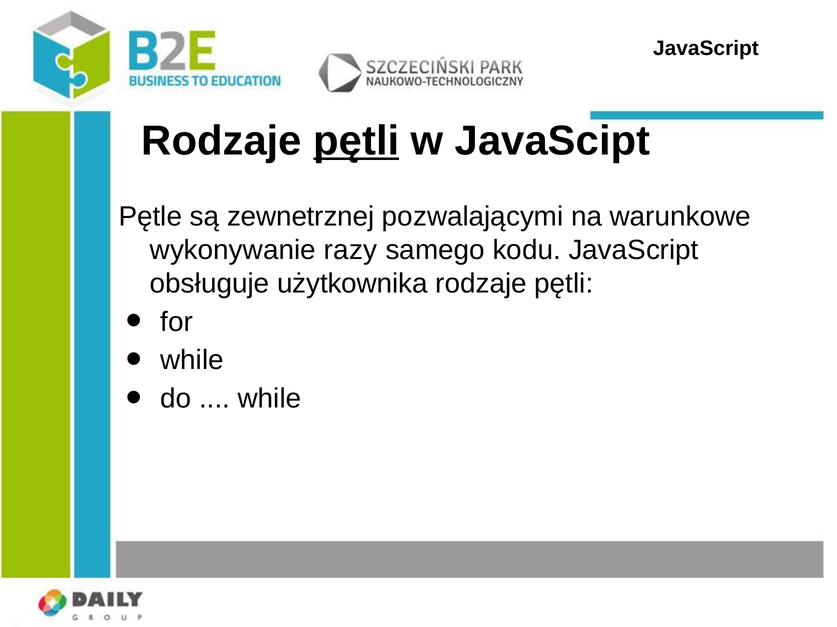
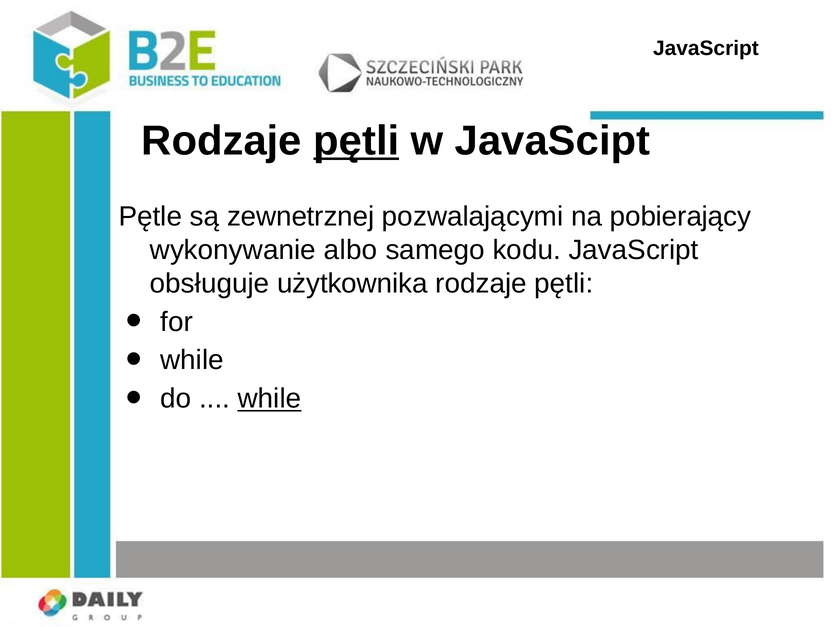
warunkowe: warunkowe -> pobierający
razy: razy -> albo
while at (270, 399) underline: none -> present
